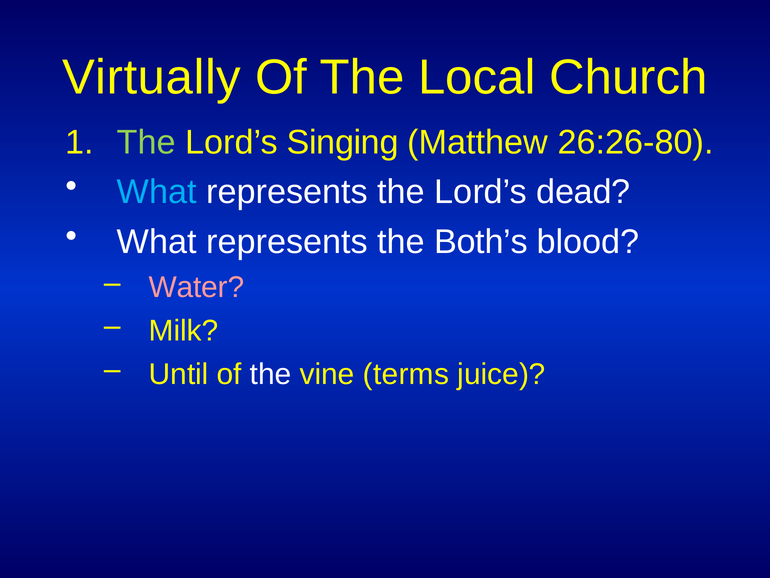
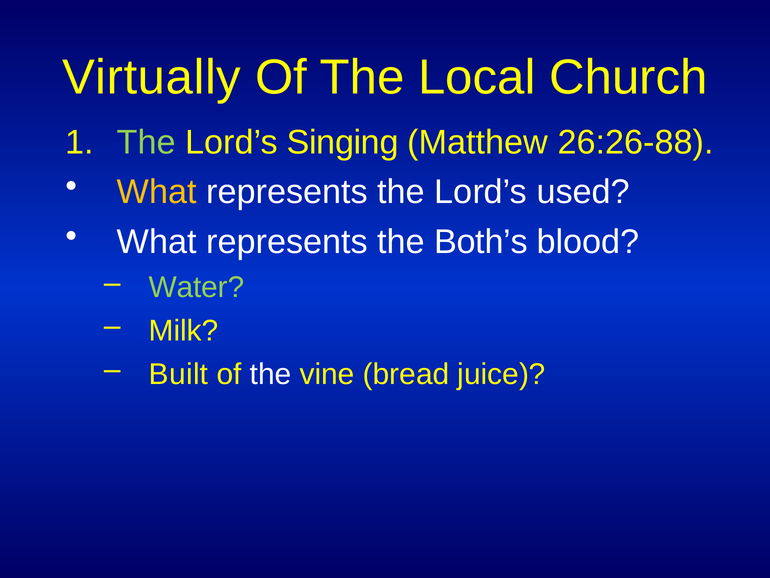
26:26-80: 26:26-80 -> 26:26-88
What at (157, 192) colour: light blue -> yellow
dead: dead -> used
Water colour: pink -> light green
Until: Until -> Built
terms: terms -> bread
